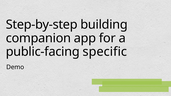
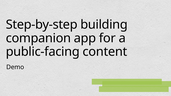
specific: specific -> content
